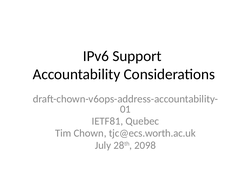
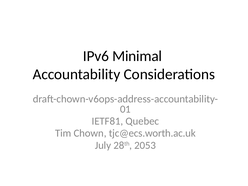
Support: Support -> Minimal
2098: 2098 -> 2053
